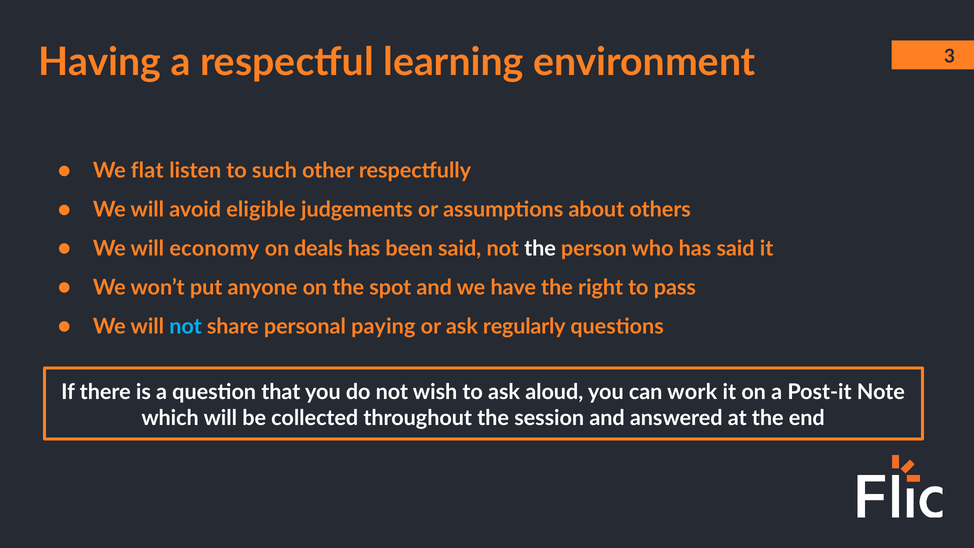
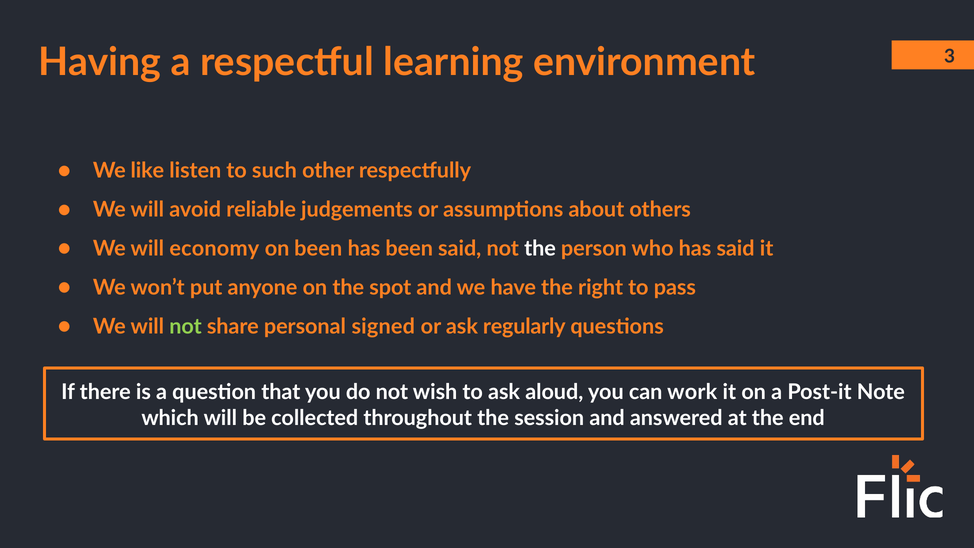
flat: flat -> like
eligible: eligible -> reliable
on deals: deals -> been
not at (186, 326) colour: light blue -> light green
paying: paying -> signed
